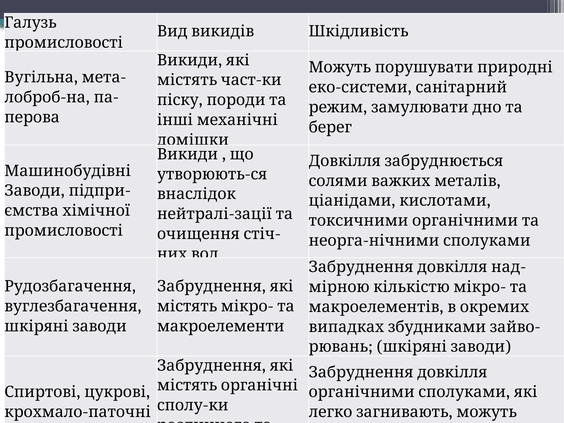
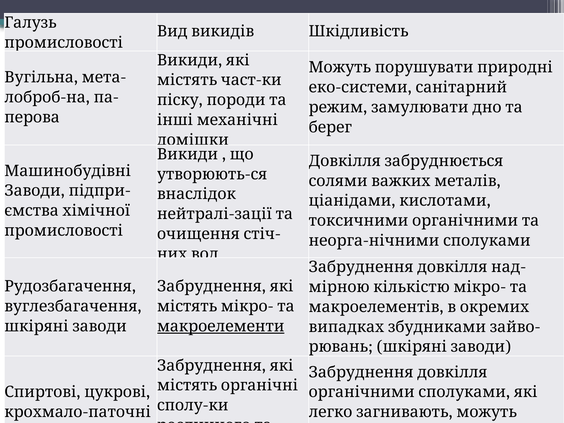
макроелементи underline: none -> present
